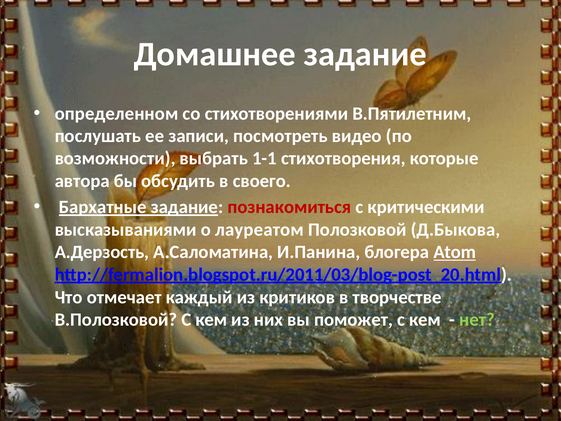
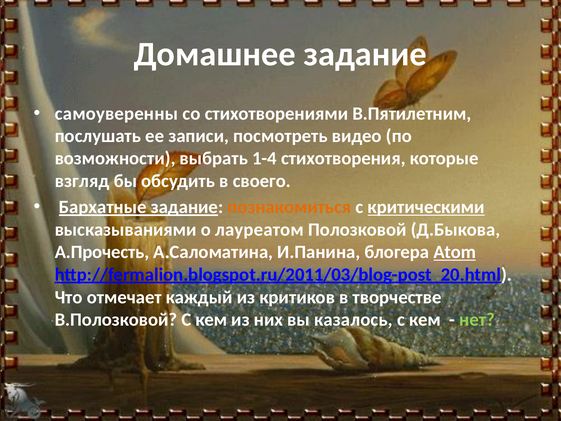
определенном: определенном -> самоуверенны
1-1: 1-1 -> 1-4
автора: автора -> взгляд
познакомиться colour: red -> orange
критическими underline: none -> present
А.Дерзость: А.Дерзость -> А.Прочесть
поможет: поможет -> казалось
